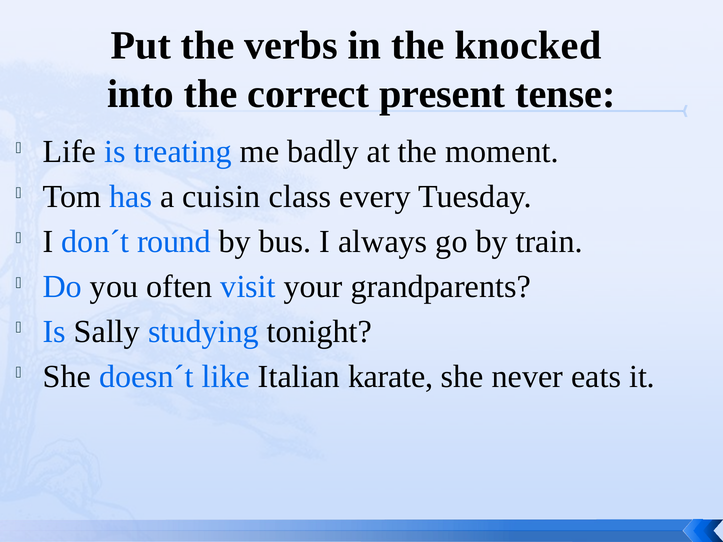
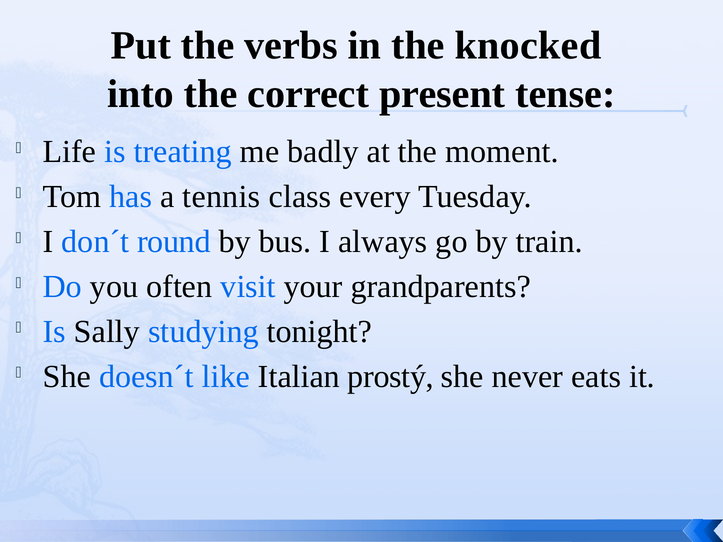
cuisin: cuisin -> tennis
karate: karate -> prostý
